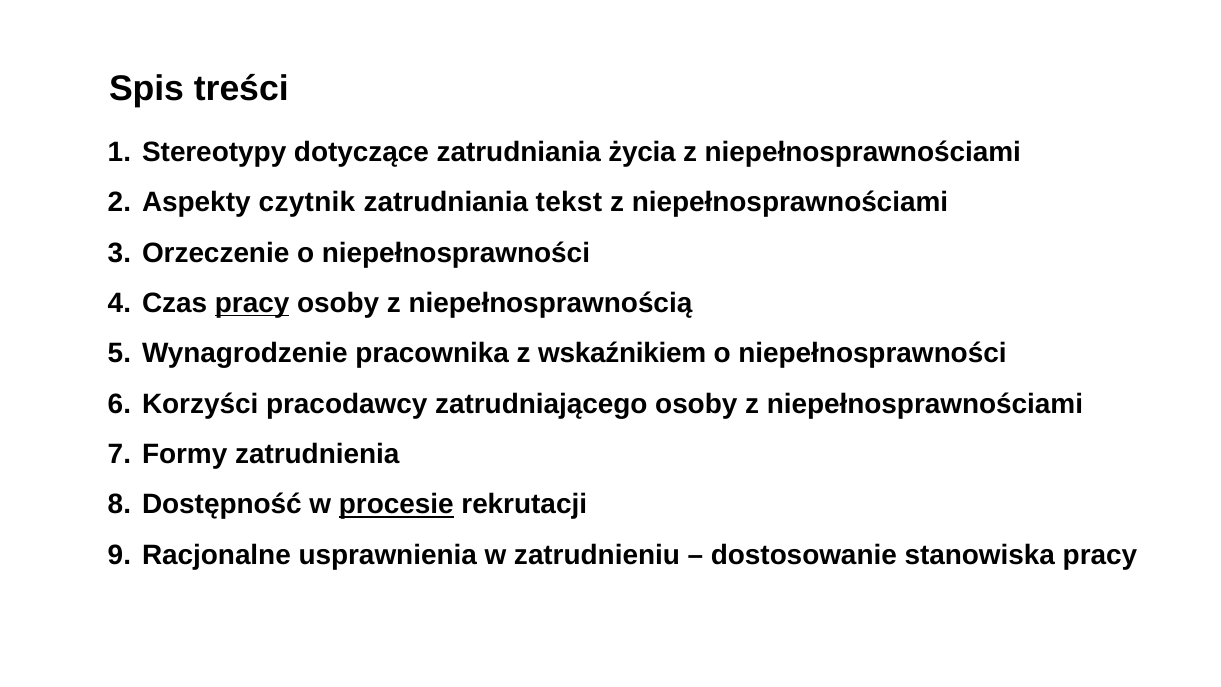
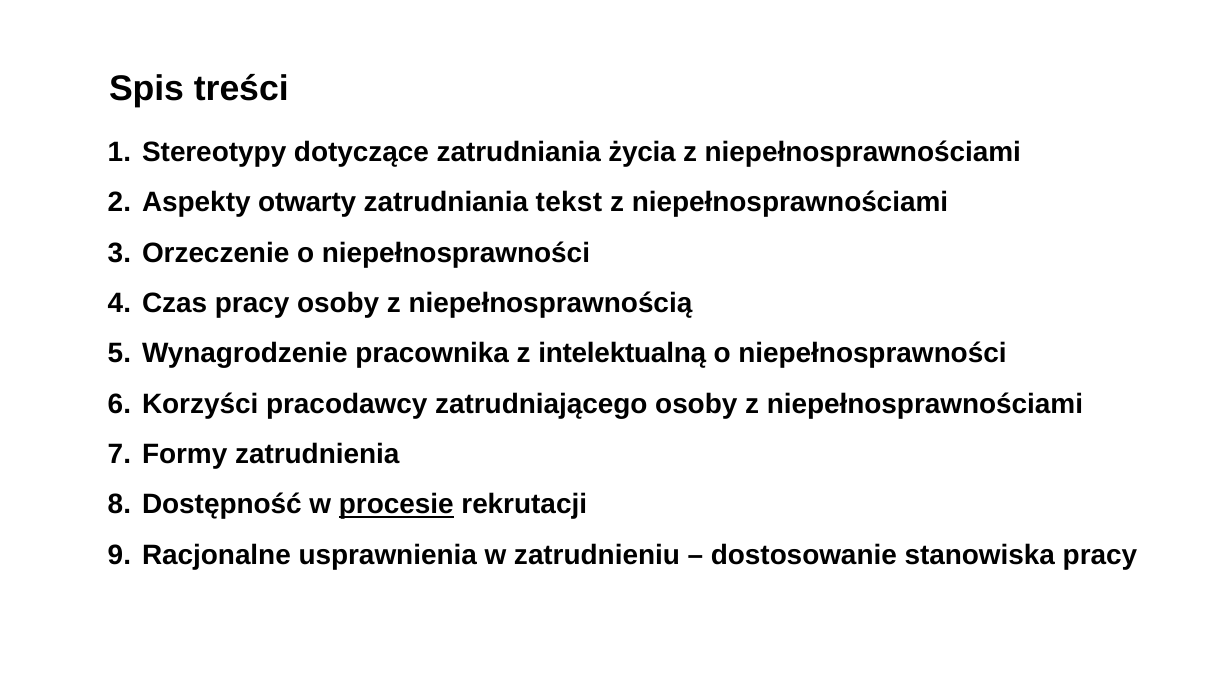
czytnik: czytnik -> otwarty
pracy at (252, 303) underline: present -> none
wskaźnikiem: wskaźnikiem -> intelektualną
